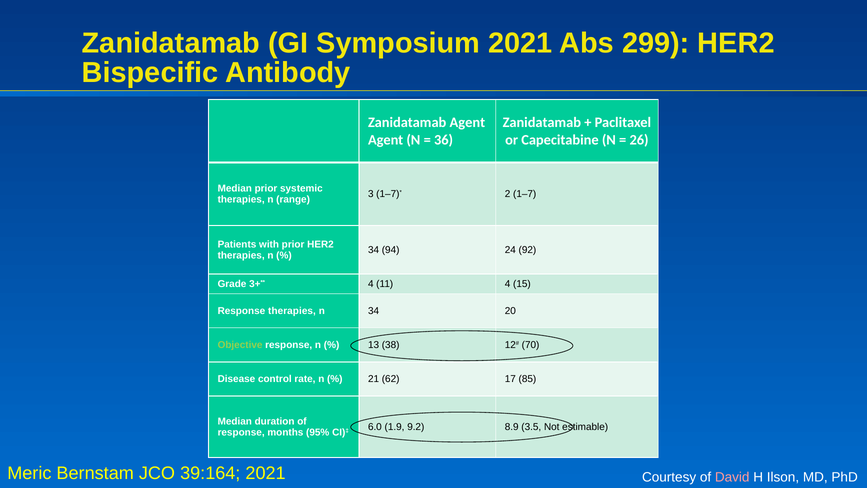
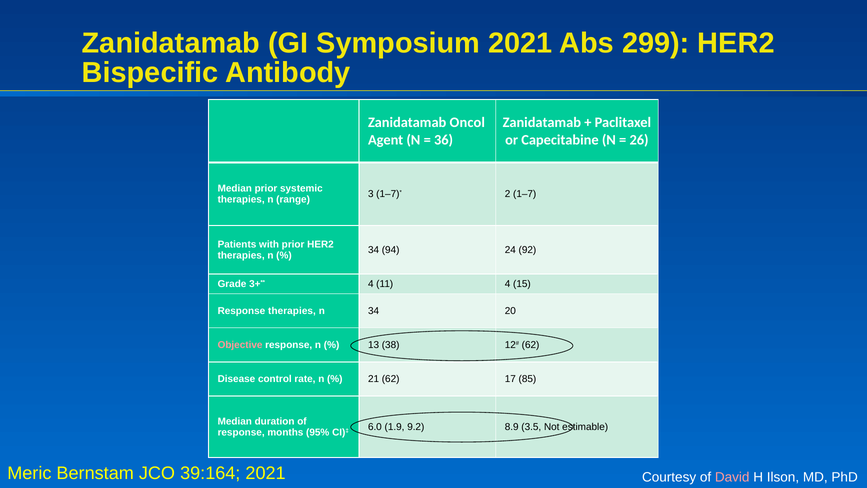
Zanidatamab Agent: Agent -> Oncol
Objective colour: light green -> pink
70 at (531, 345): 70 -> 62
